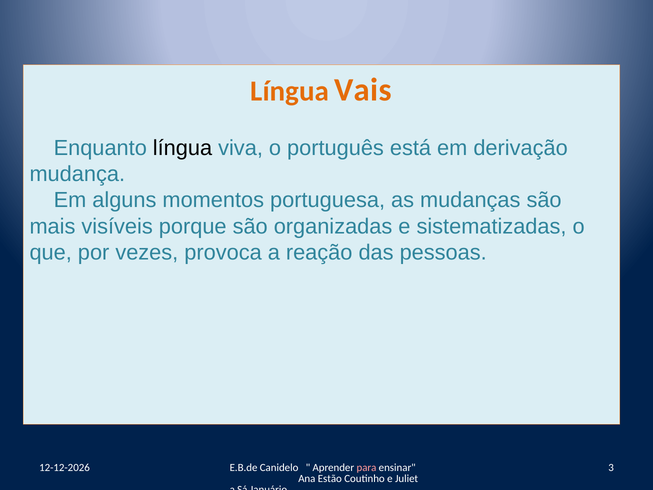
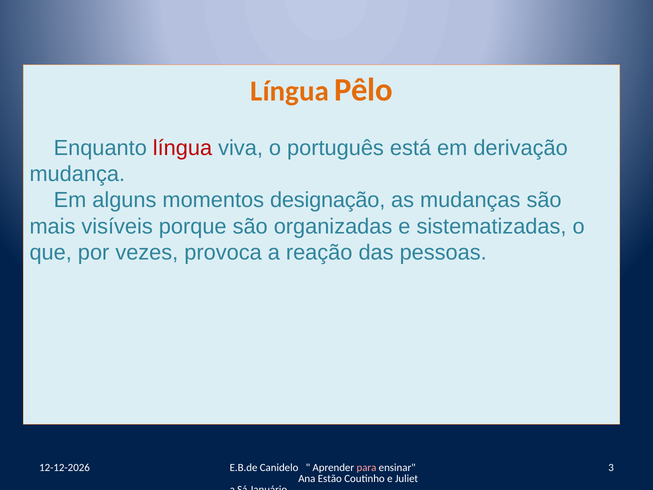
Vais: Vais -> Pêlo
língua at (182, 148) colour: black -> red
portuguesa: portuguesa -> designação
